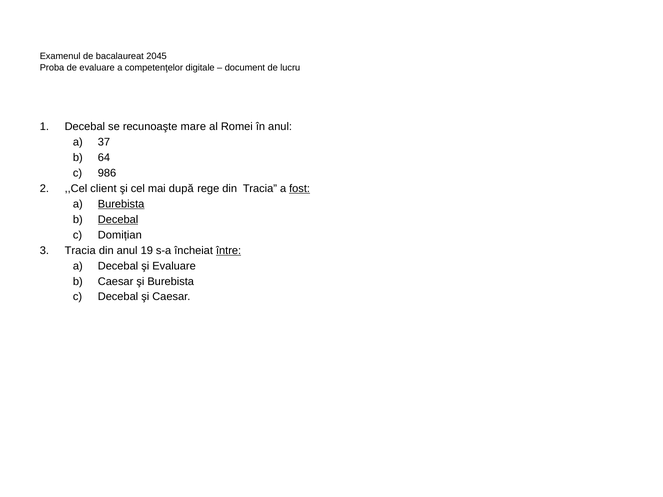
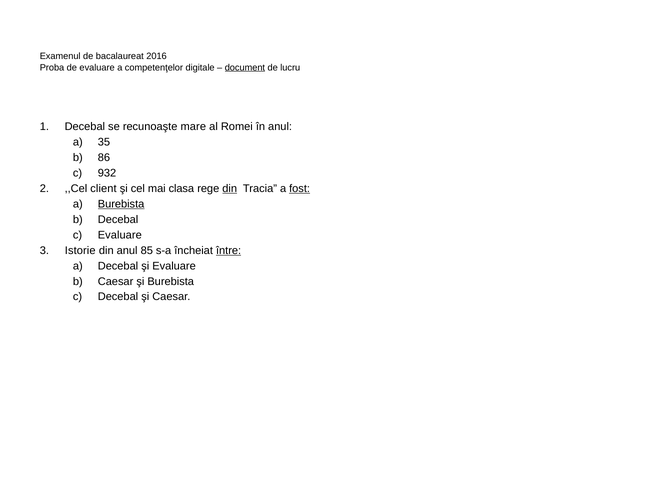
2045: 2045 -> 2016
document underline: none -> present
37: 37 -> 35
64: 64 -> 86
986: 986 -> 932
după: după -> clasa
din at (230, 189) underline: none -> present
Decebal at (118, 220) underline: present -> none
Domițian at (120, 235): Domițian -> Evaluare
Tracia at (80, 251): Tracia -> Istorie
19: 19 -> 85
